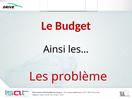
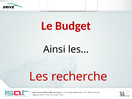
problème: problème -> recherche
